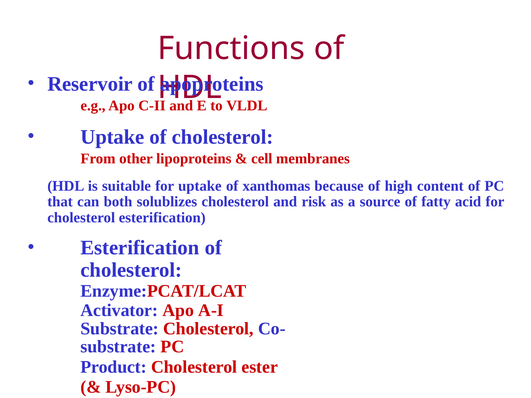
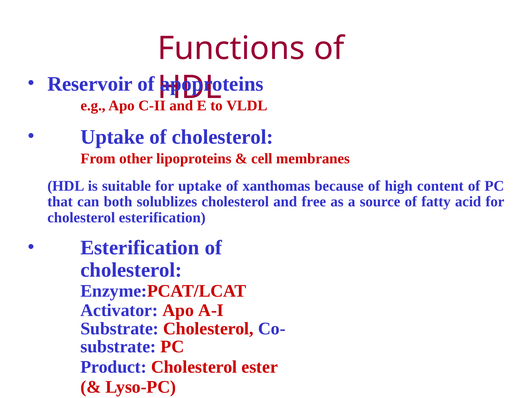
risk: risk -> free
